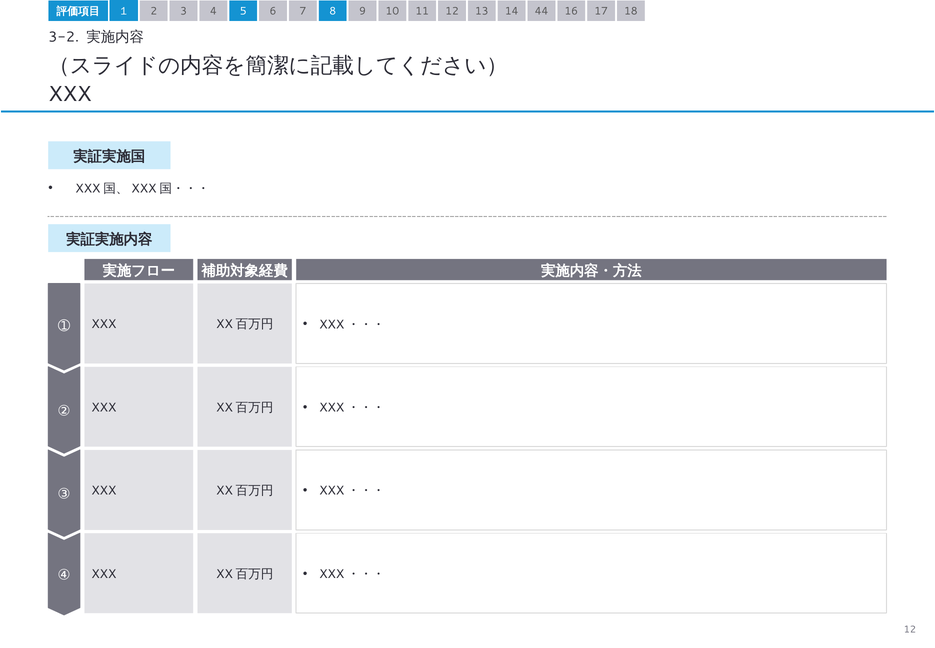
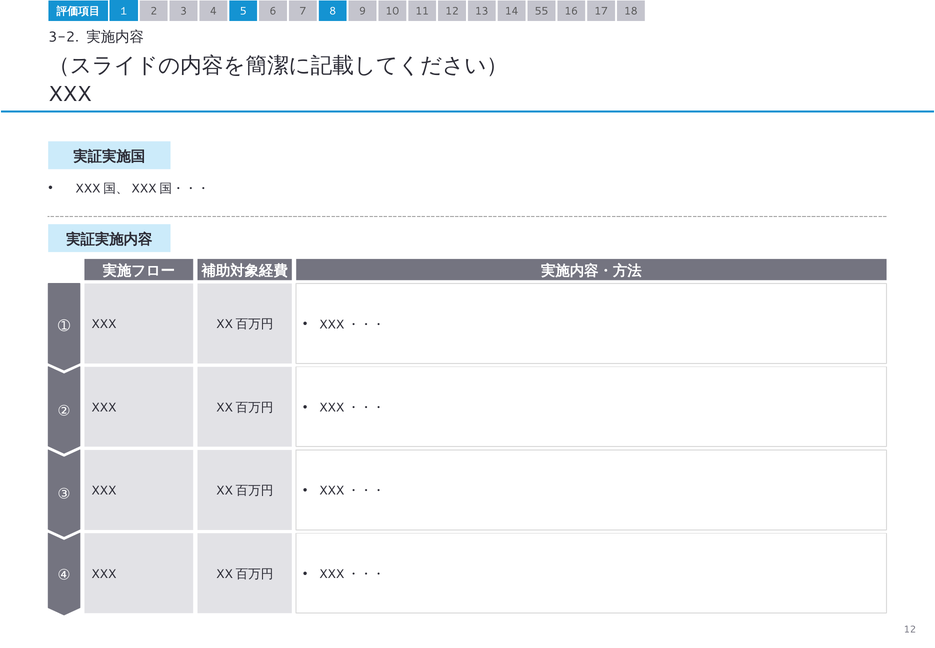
44: 44 -> 55
